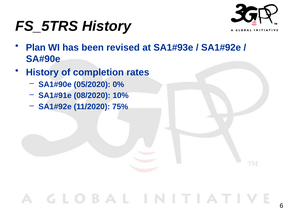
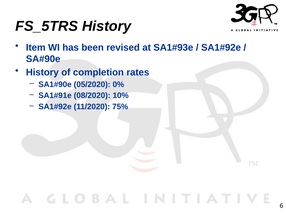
Plan: Plan -> Item
